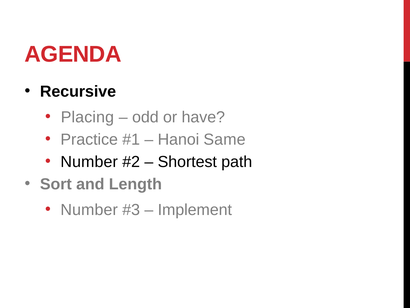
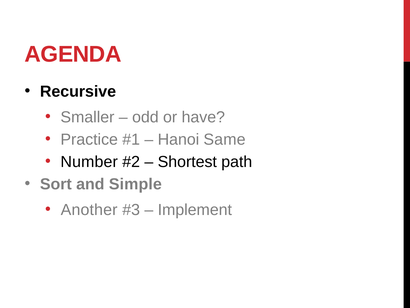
Placing: Placing -> Smaller
Length: Length -> Simple
Number at (89, 210): Number -> Another
